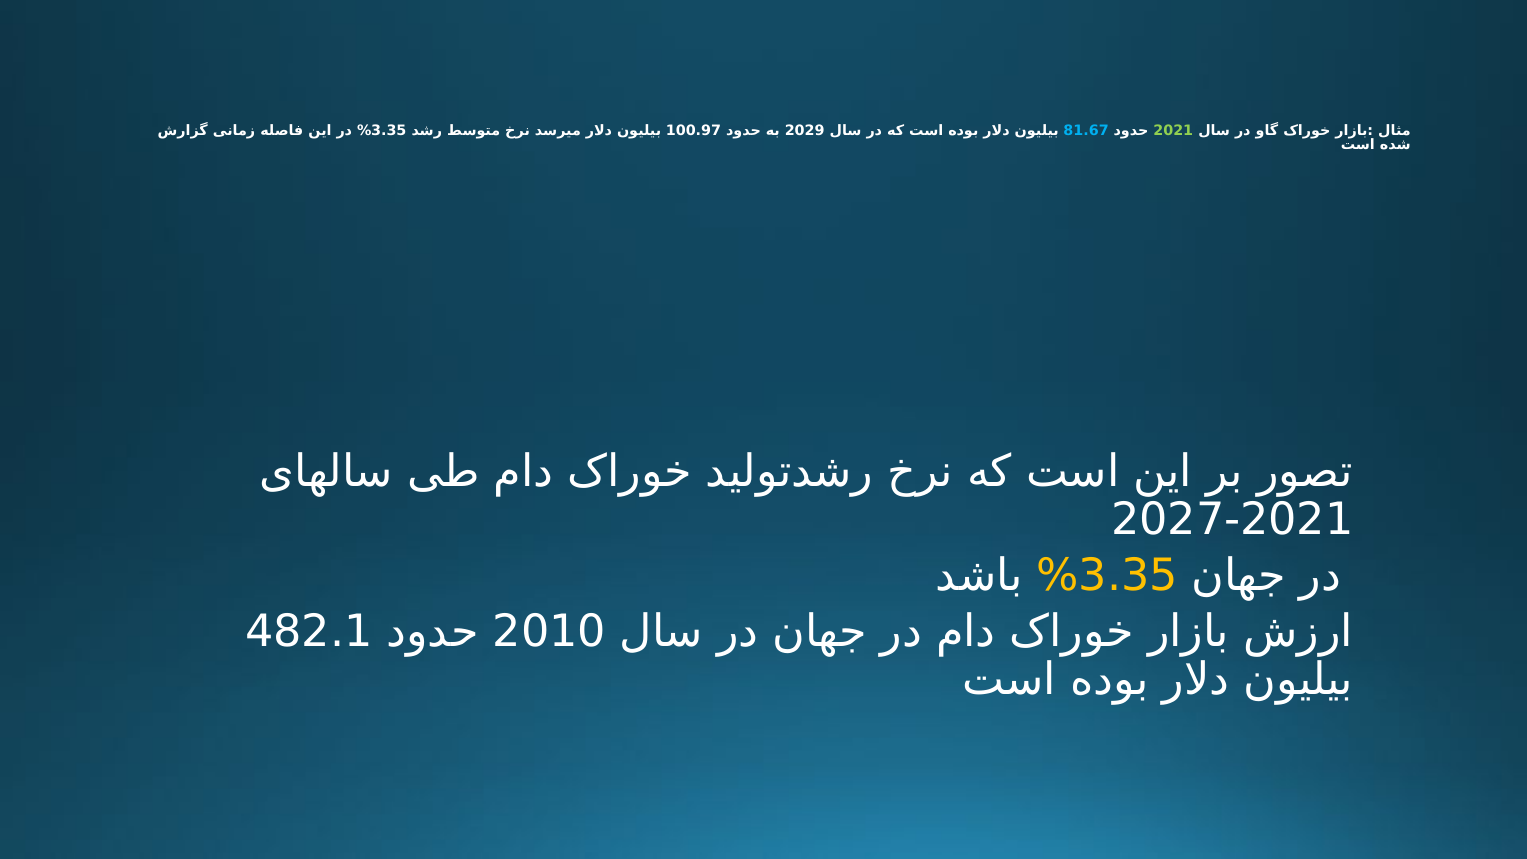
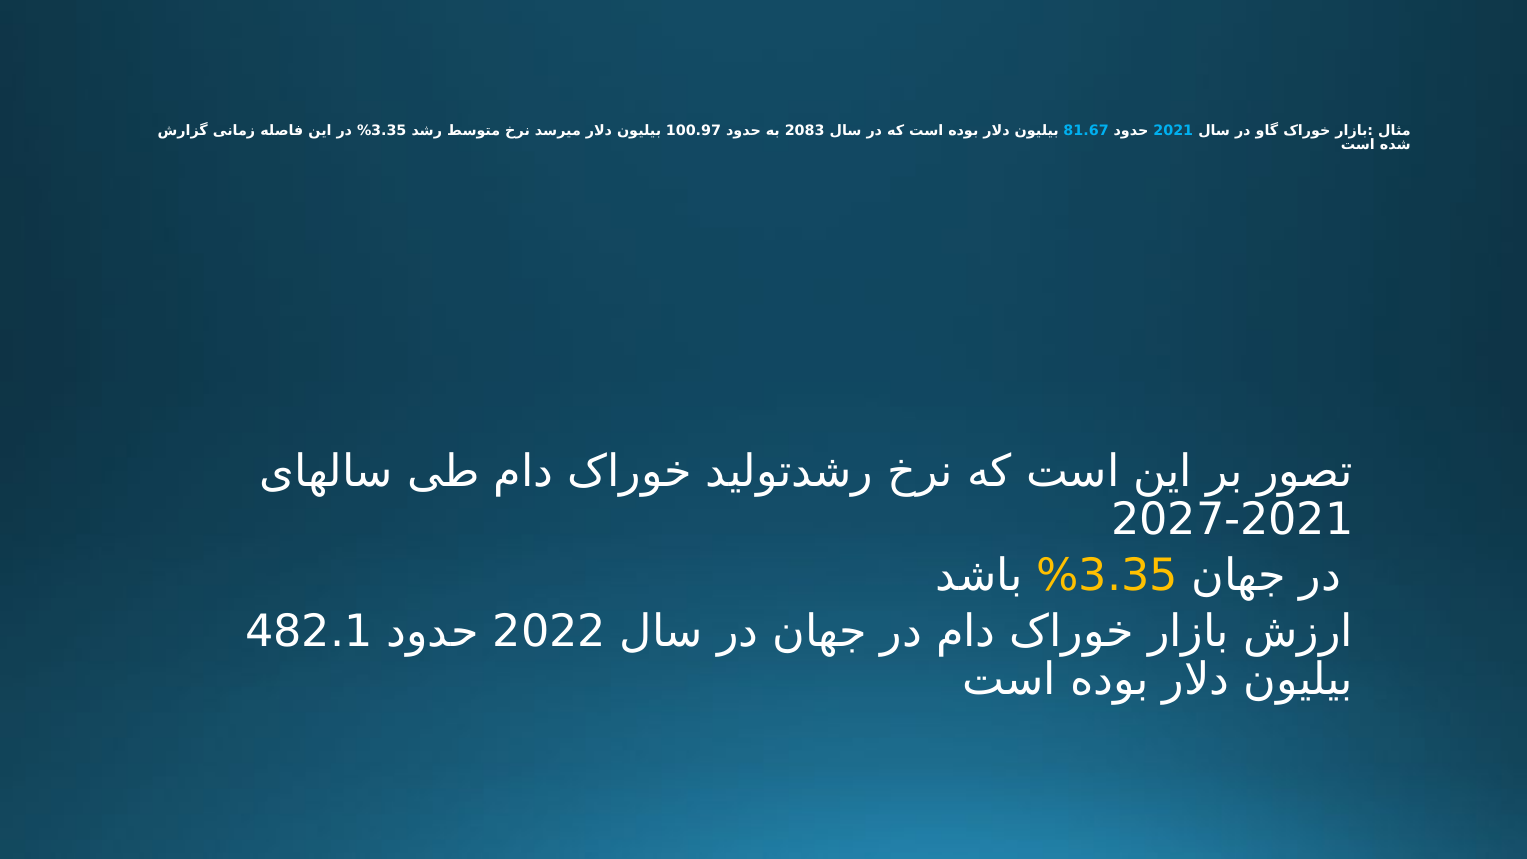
2029: 2029 -> 2083
2021 at (1173, 131) colour: light green -> light blue
2010: 2010 -> 2022
